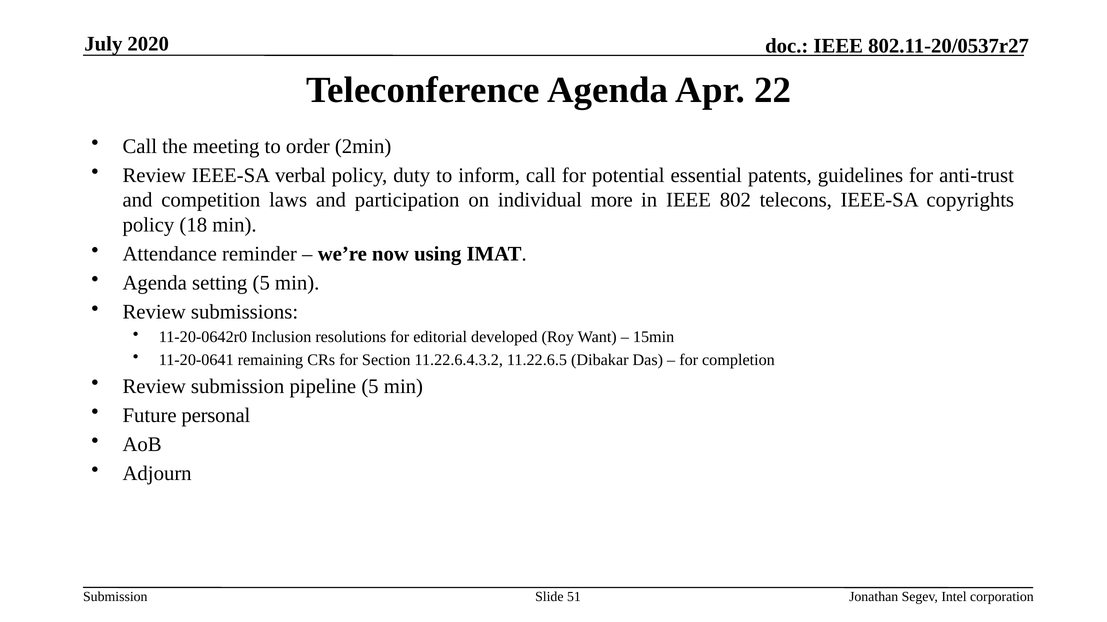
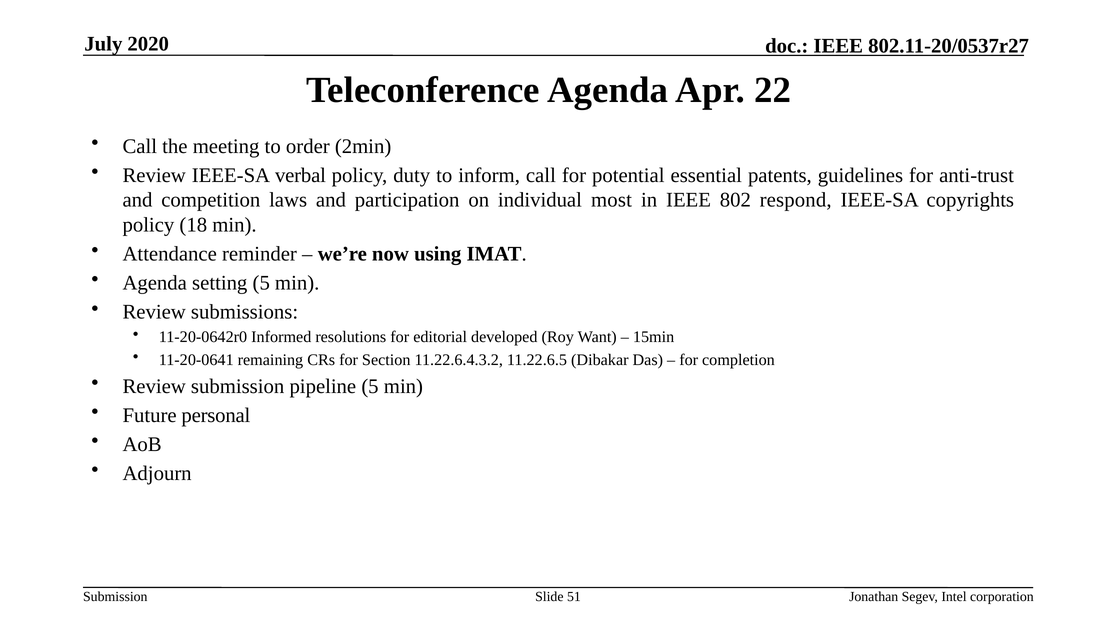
more: more -> most
telecons: telecons -> respond
Inclusion: Inclusion -> Informed
